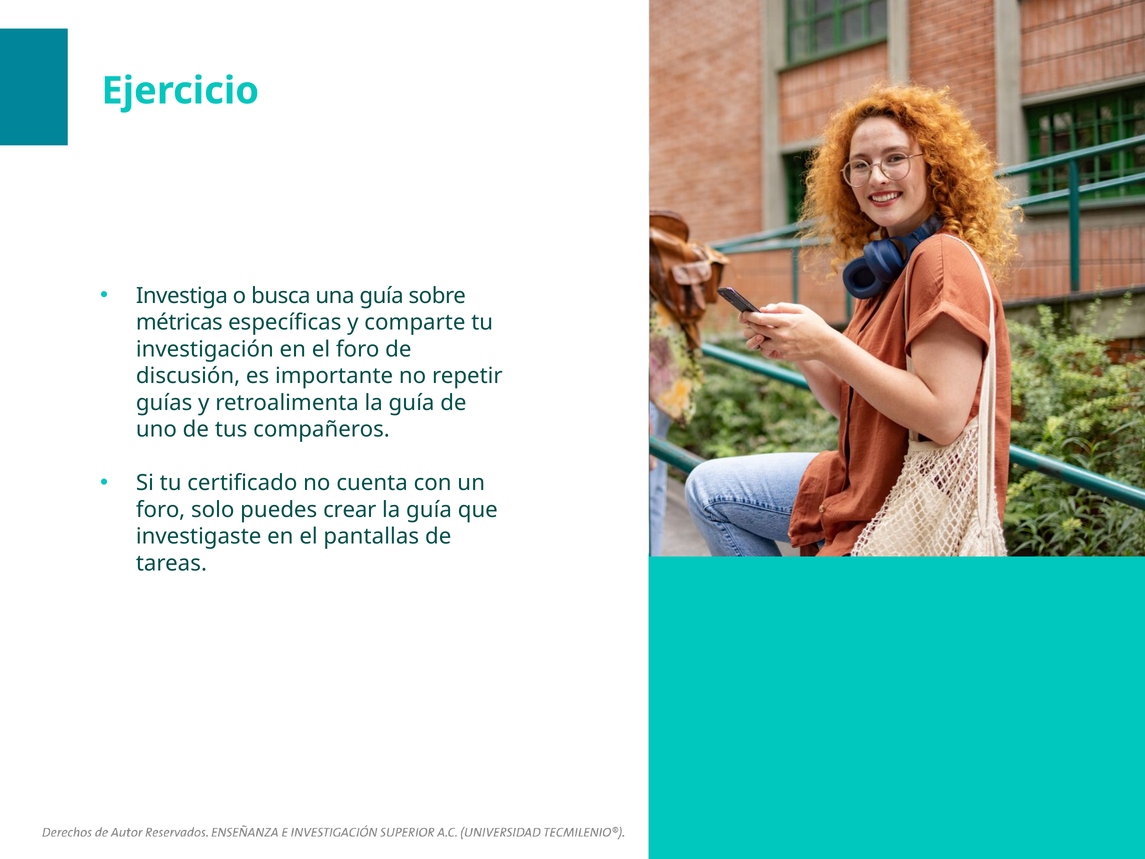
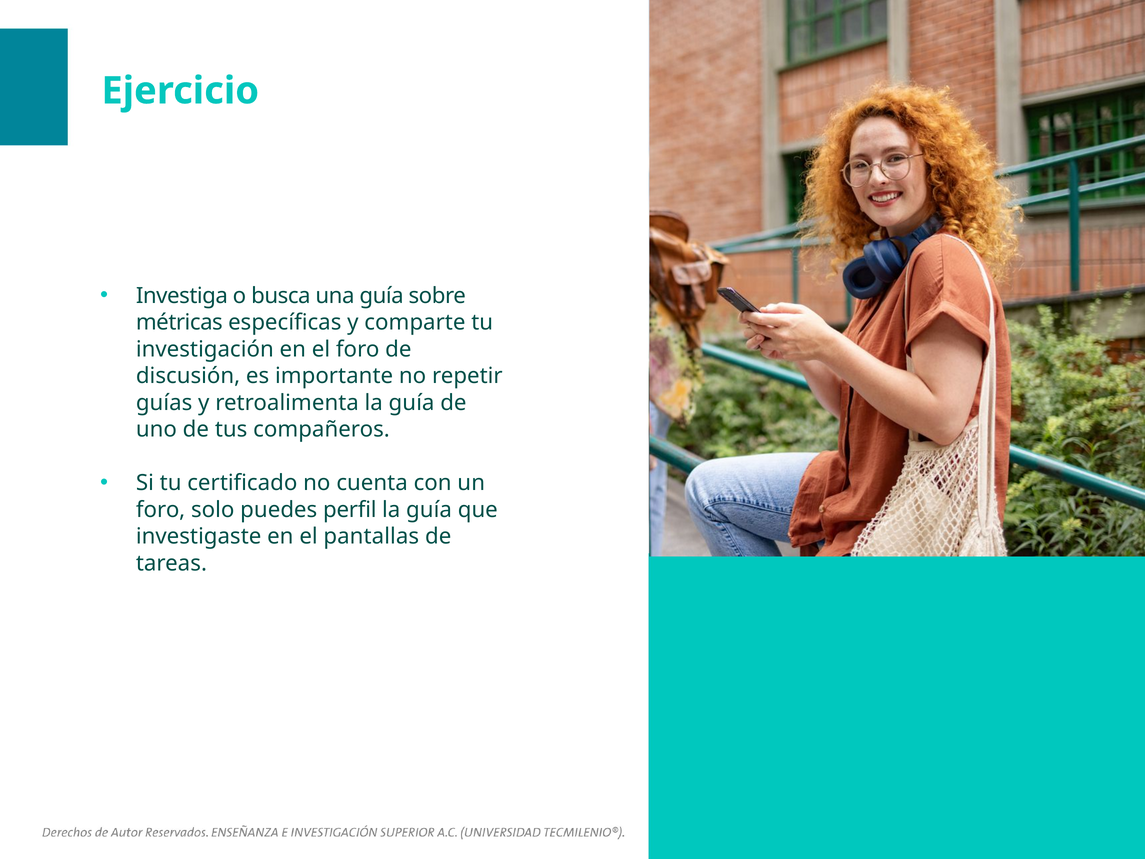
crear: crear -> perfil
